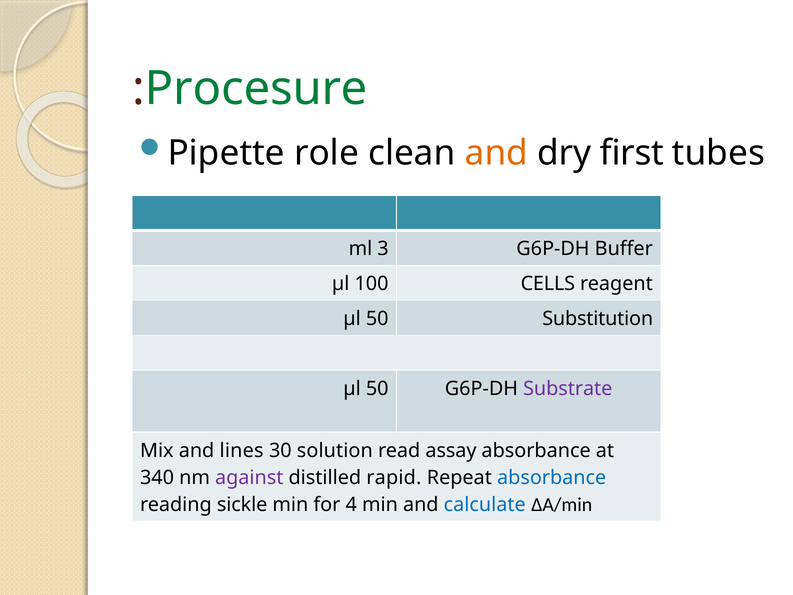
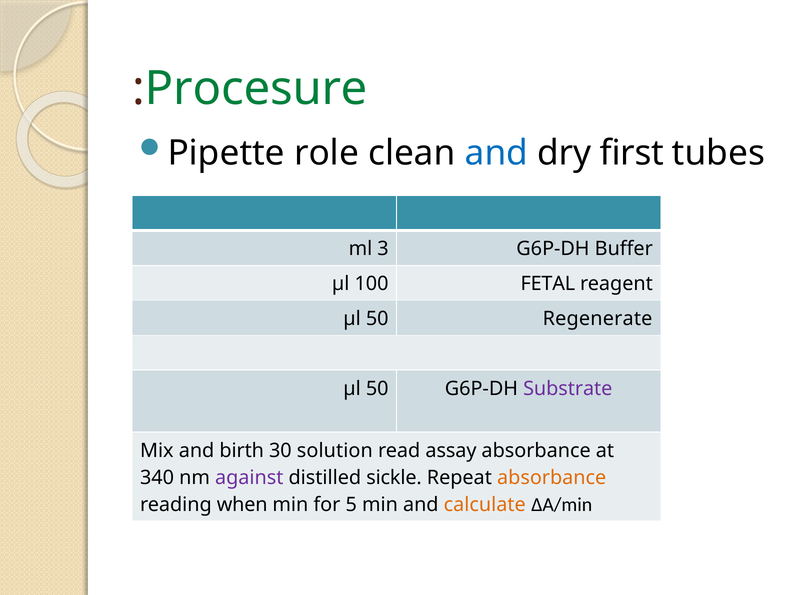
and at (496, 153) colour: orange -> blue
CELLS: CELLS -> FETAL
Substitution: Substitution -> Regenerate
lines: lines -> birth
rapid: rapid -> sickle
absorbance at (552, 477) colour: blue -> orange
sickle: sickle -> when
4: 4 -> 5
calculate colour: blue -> orange
